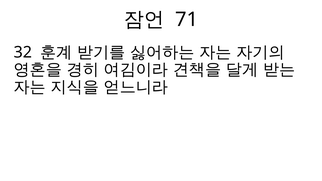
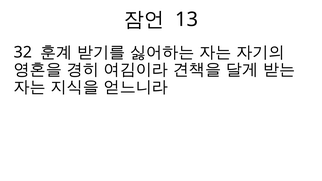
71: 71 -> 13
